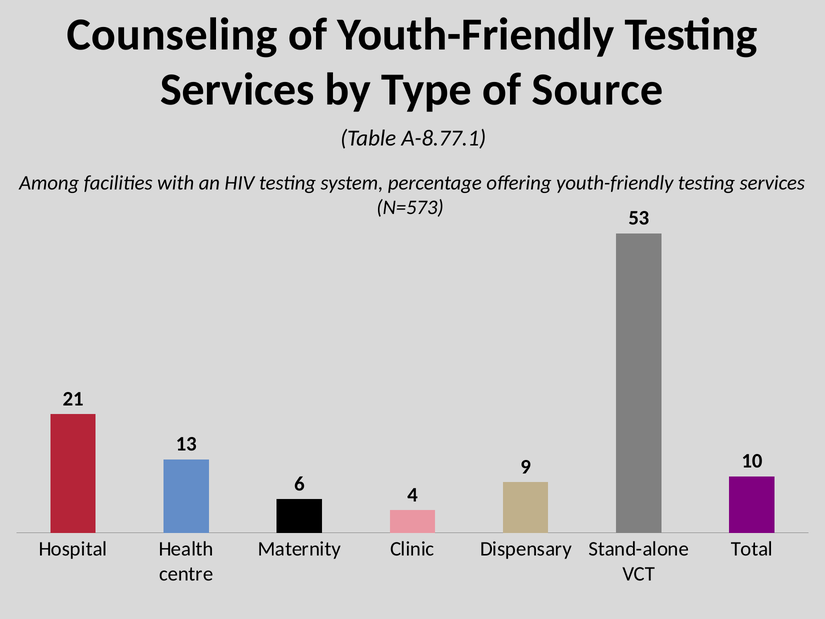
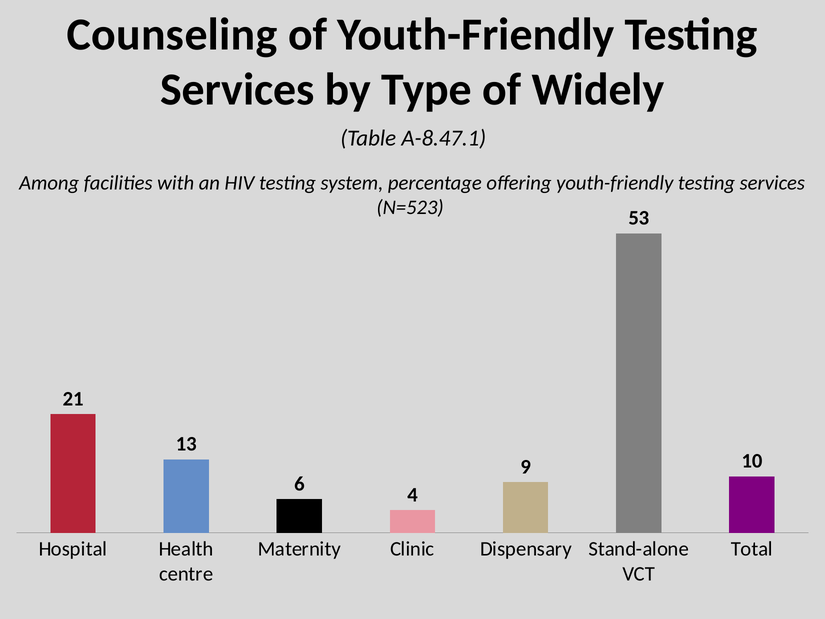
Source: Source -> Widely
A-8.77.1: A-8.77.1 -> A-8.47.1
N=573: N=573 -> N=523
